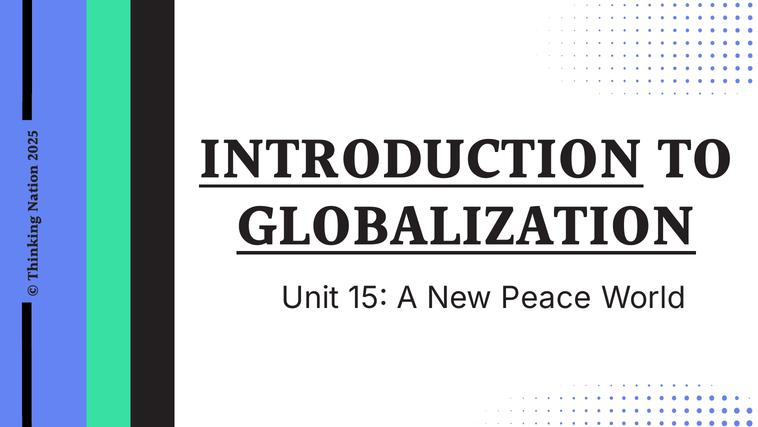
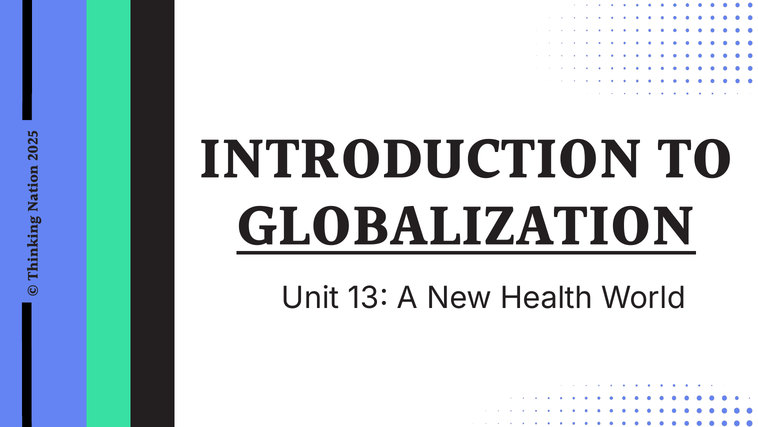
INTRODUCTION underline: present -> none
15: 15 -> 13
Peace: Peace -> Health
